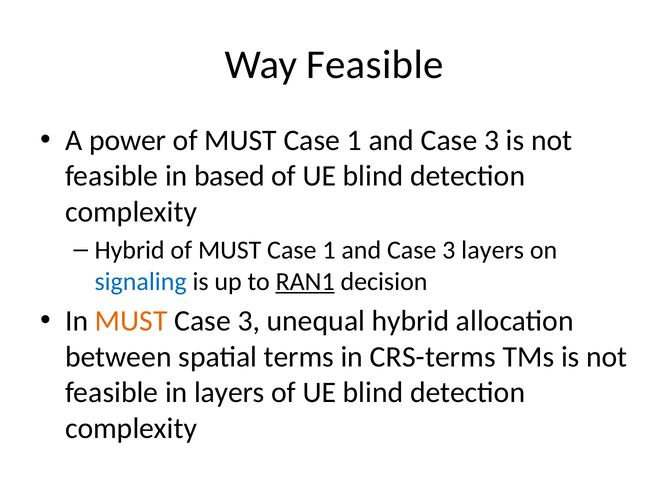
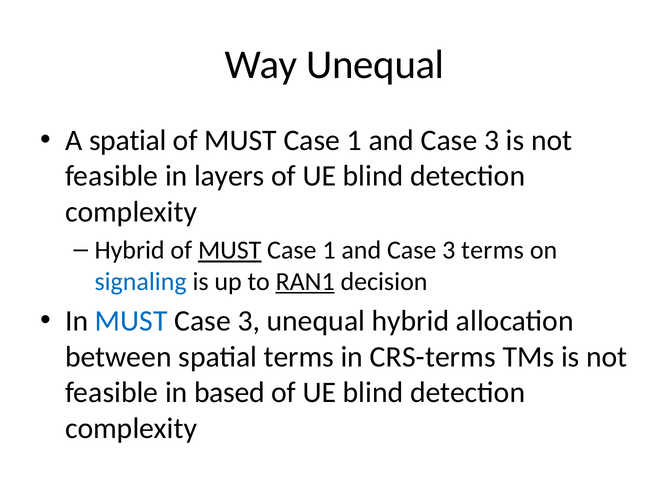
Way Feasible: Feasible -> Unequal
A power: power -> spatial
based: based -> layers
MUST at (230, 250) underline: none -> present
3 layers: layers -> terms
MUST at (131, 321) colour: orange -> blue
in layers: layers -> based
